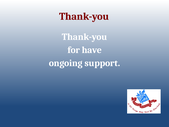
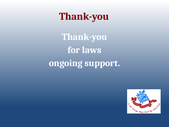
have: have -> laws
